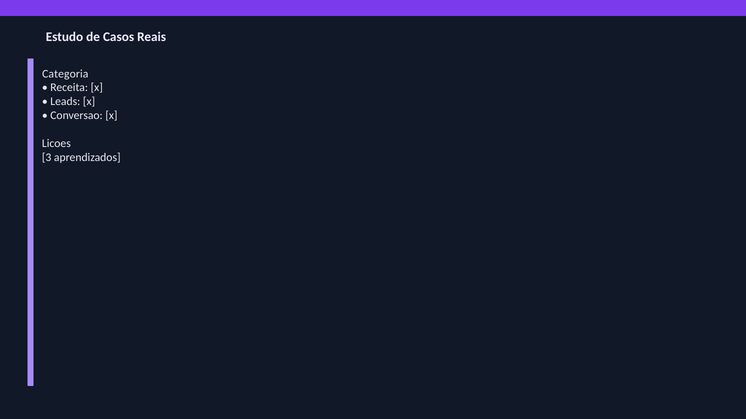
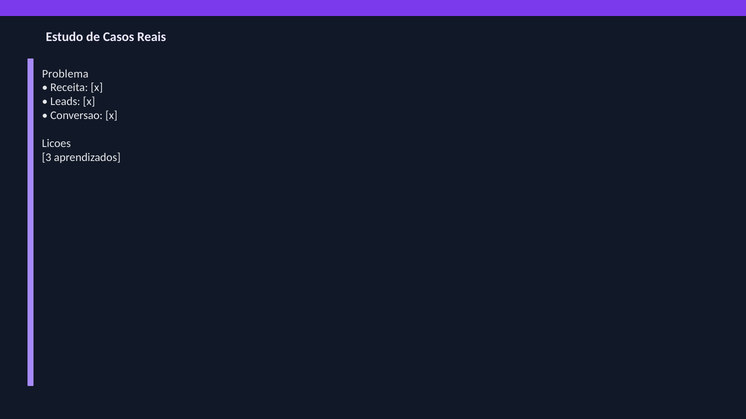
Categoria: Categoria -> Problema
